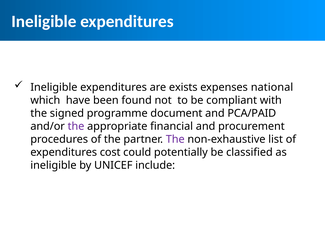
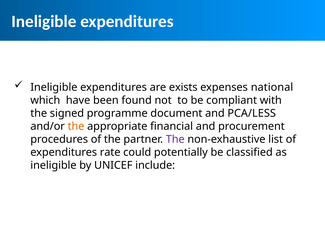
PCA/PAID: PCA/PAID -> PCA/LESS
the at (76, 126) colour: purple -> orange
cost: cost -> rate
